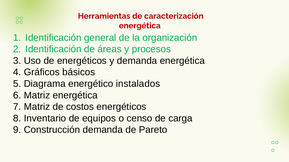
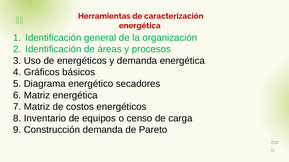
instalados: instalados -> secadores
